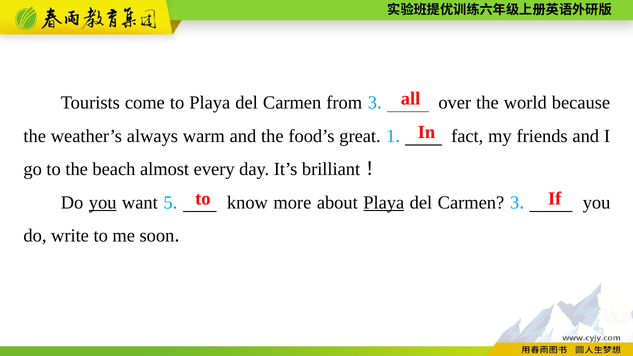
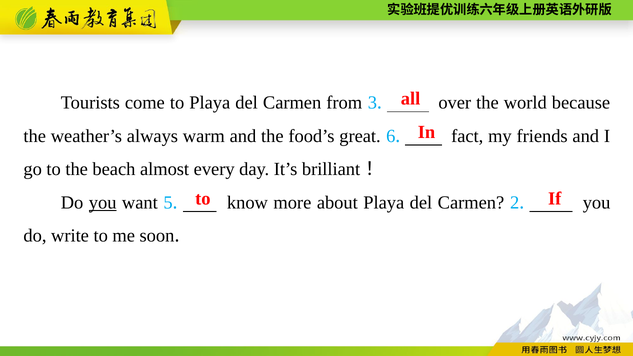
1: 1 -> 6
Playa at (384, 203) underline: present -> none
Carmen 3: 3 -> 2
